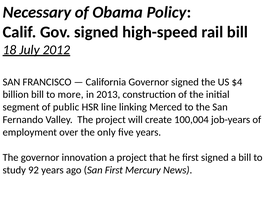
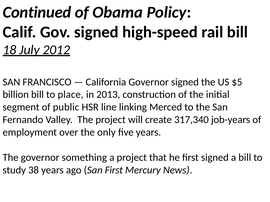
Necessary: Necessary -> Continued
$4: $4 -> $5
more: more -> place
100,004: 100,004 -> 317,340
innovation: innovation -> something
92: 92 -> 38
